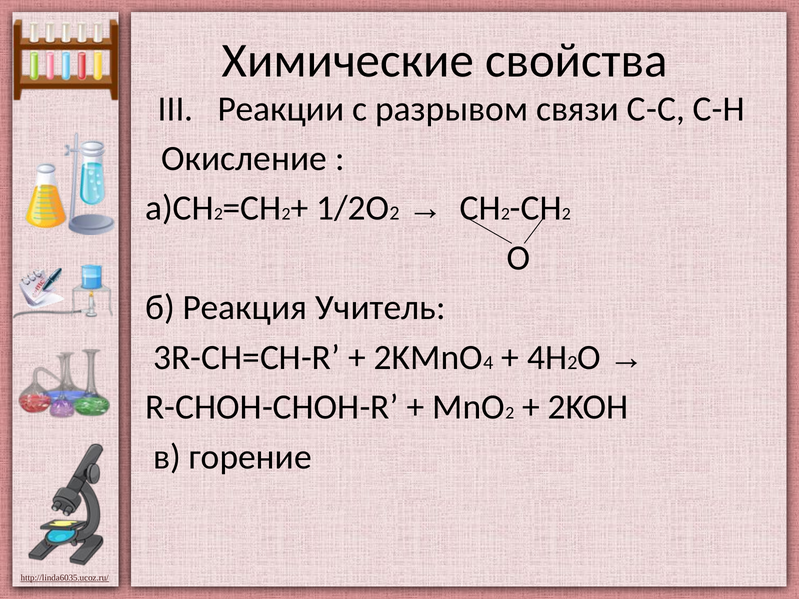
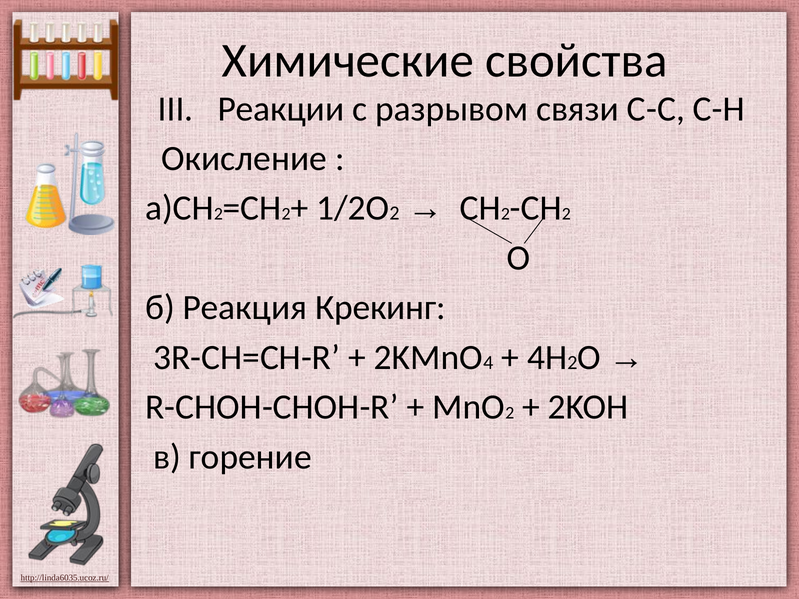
Учитель: Учитель -> Крекинг
